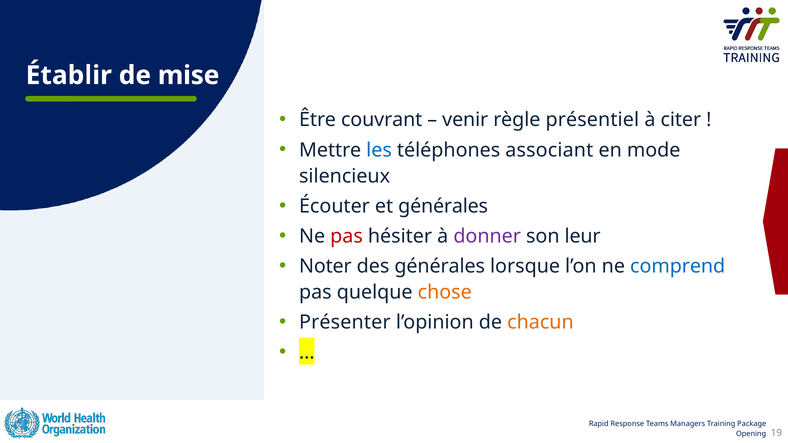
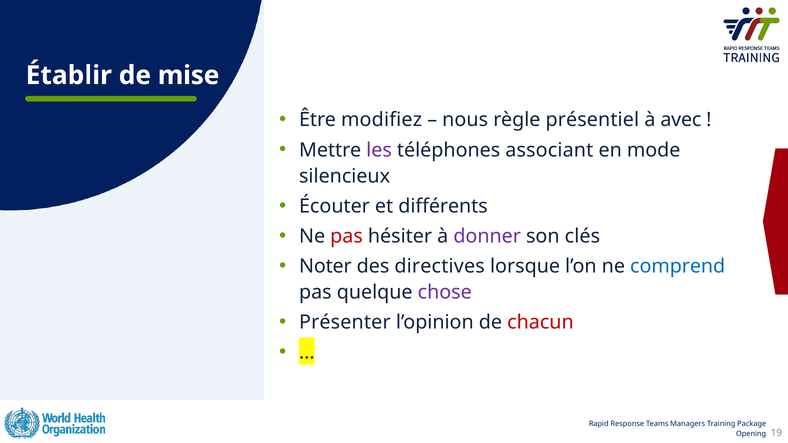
couvrant: couvrant -> modifiez
venir: venir -> nous
citer: citer -> avec
les colour: blue -> purple
et générales: générales -> différents
leur: leur -> clés
des générales: générales -> directives
chose colour: orange -> purple
chacun colour: orange -> red
